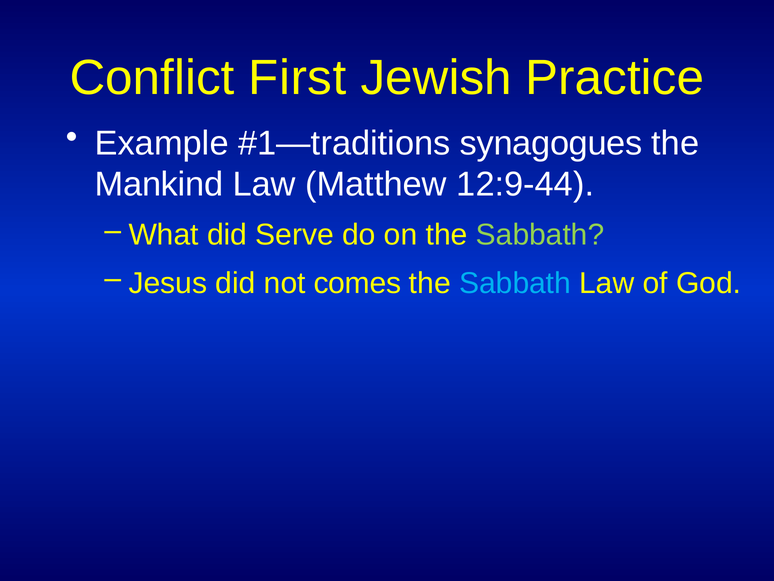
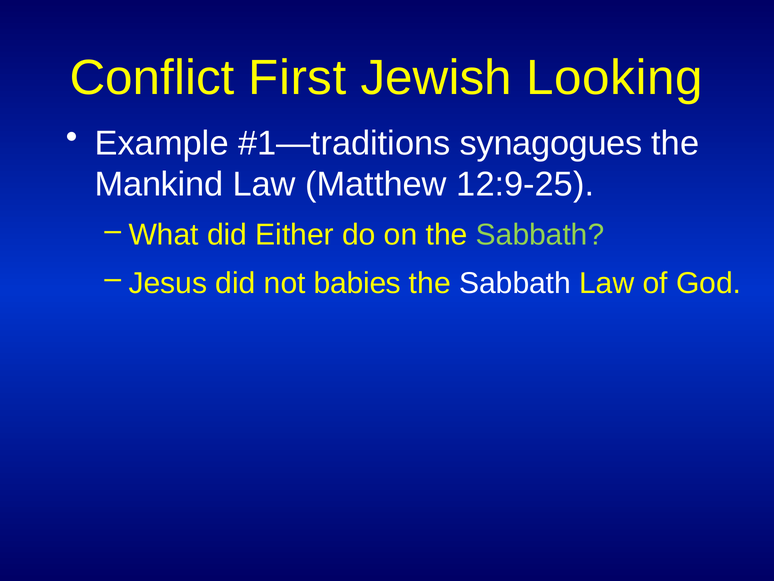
Practice: Practice -> Looking
12:9-44: 12:9-44 -> 12:9-25
Serve: Serve -> Either
comes: comes -> babies
Sabbath at (515, 283) colour: light blue -> white
